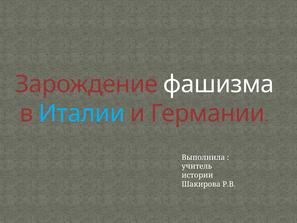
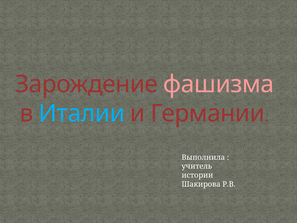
фашизма colour: white -> pink
